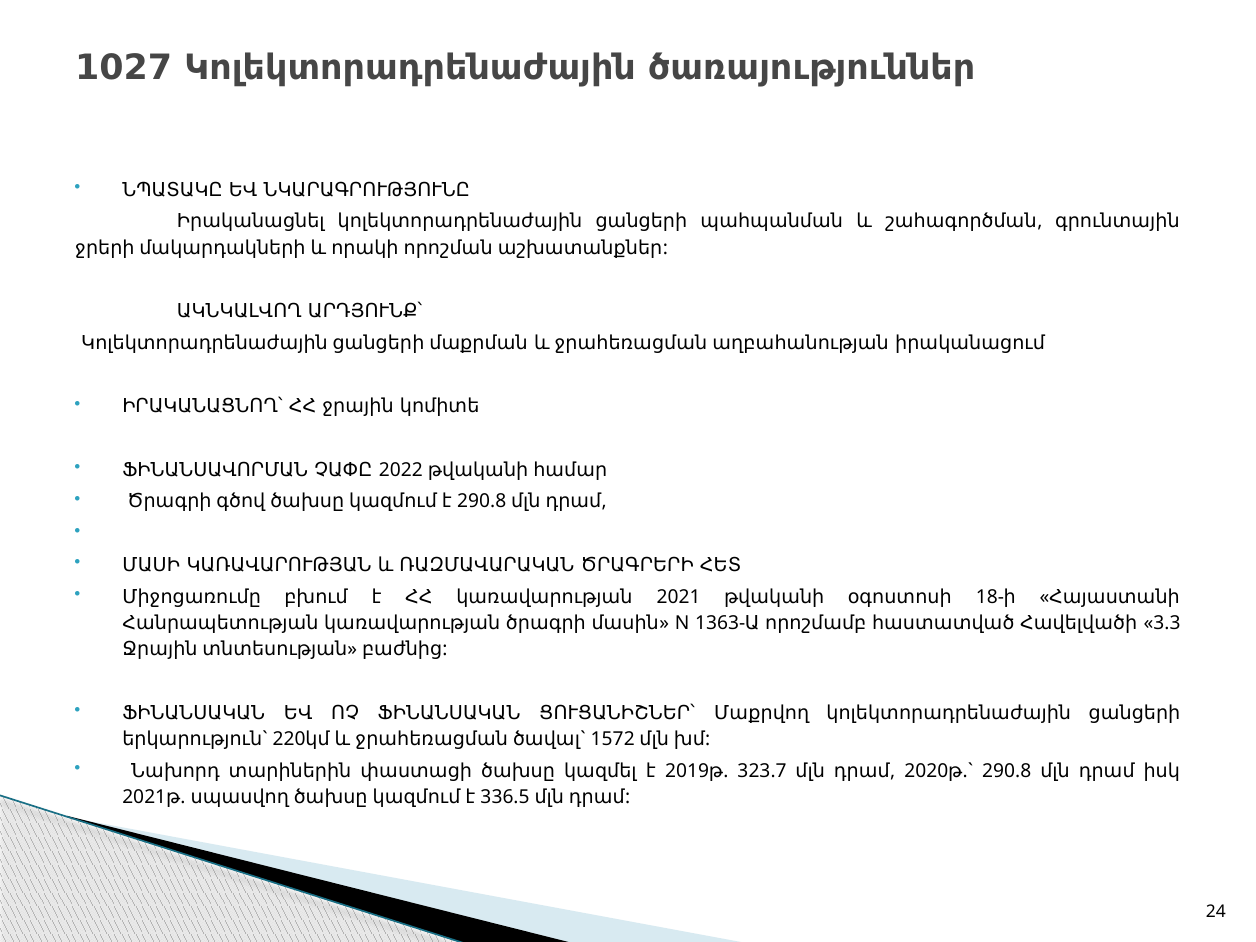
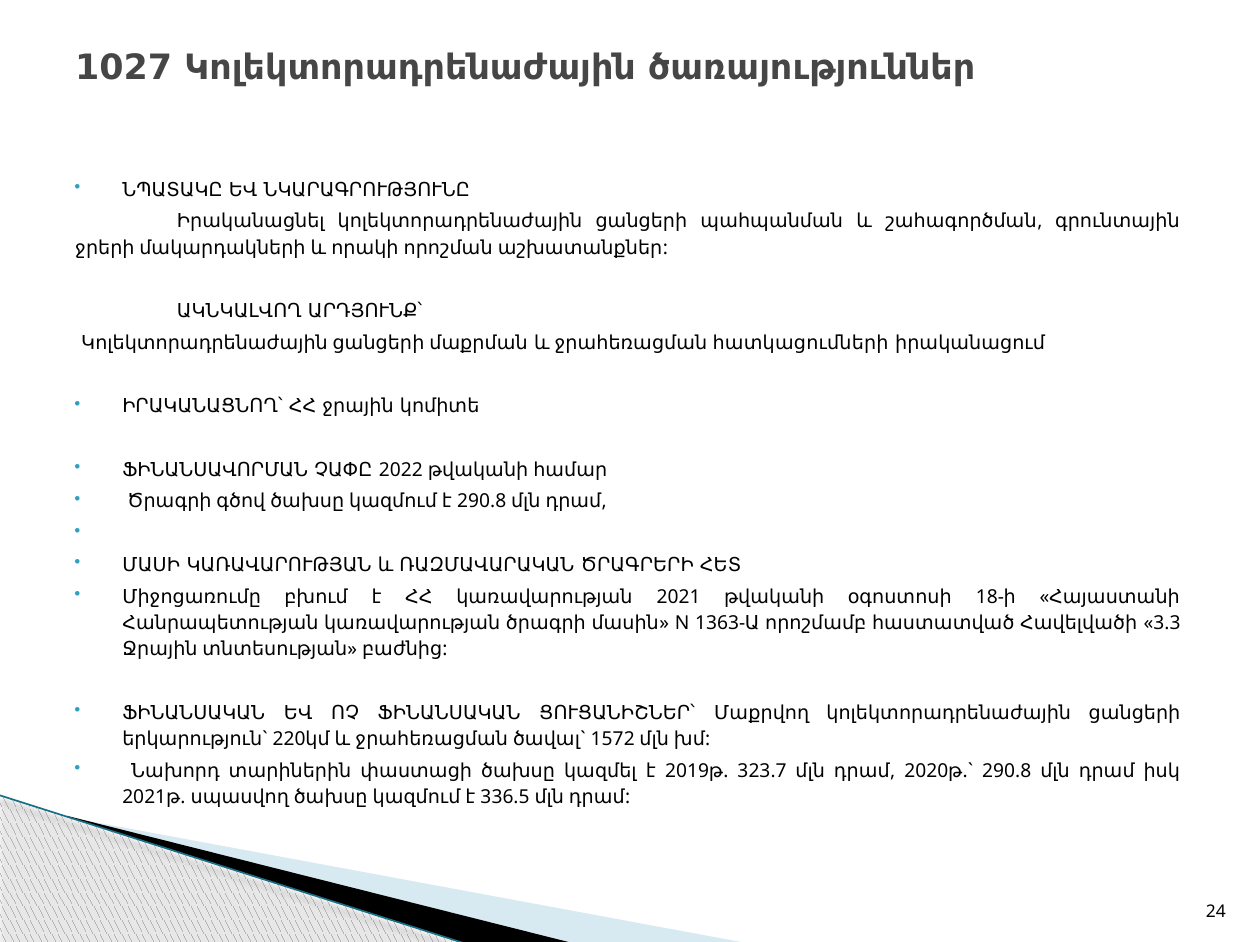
աղբահանության: աղբահանության -> հատկացումների
